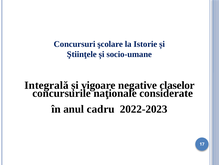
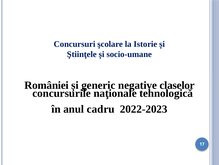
Integrală: Integrală -> României
vigoare: vigoare -> generic
considerate: considerate -> tehnologică
